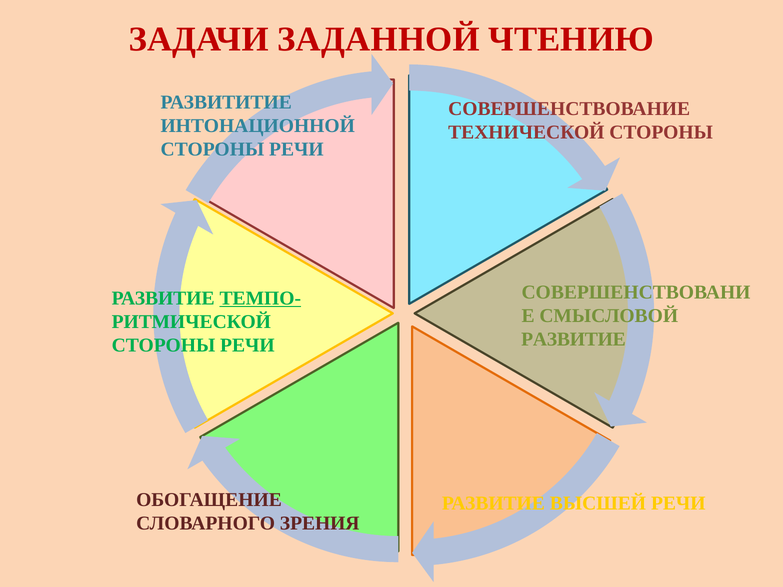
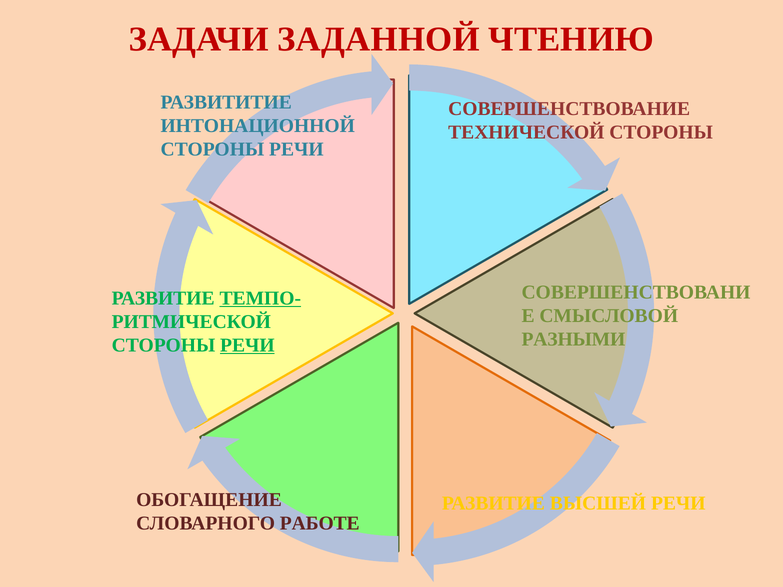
РАЗВИТИЕ at (573, 339): РАЗВИТИЕ -> РАЗНЫМИ
РЕЧИ at (247, 345) underline: none -> present
ЗРЕНИЯ: ЗРЕНИЯ -> РАБОТЕ
